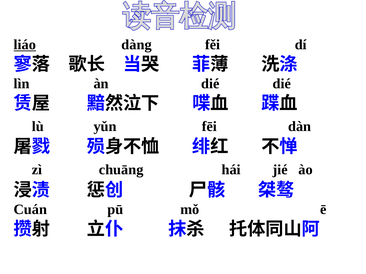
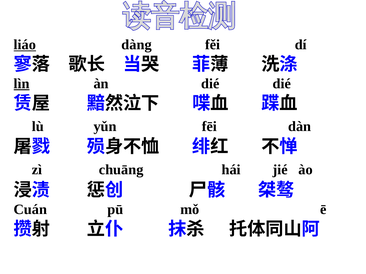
lìn underline: none -> present
